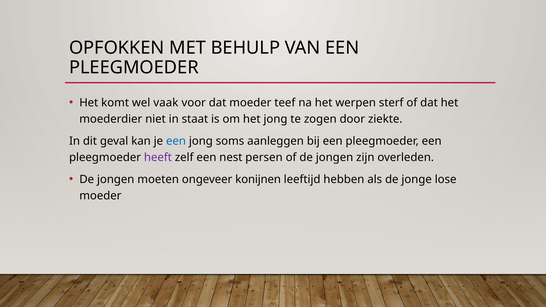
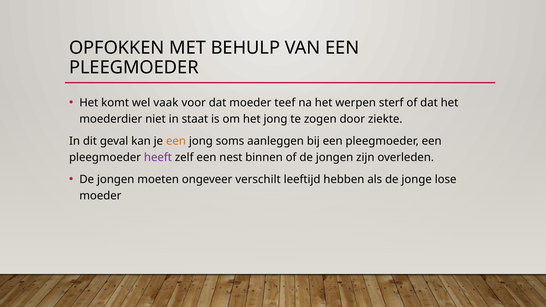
een at (176, 141) colour: blue -> orange
persen: persen -> binnen
konijnen: konijnen -> verschilt
